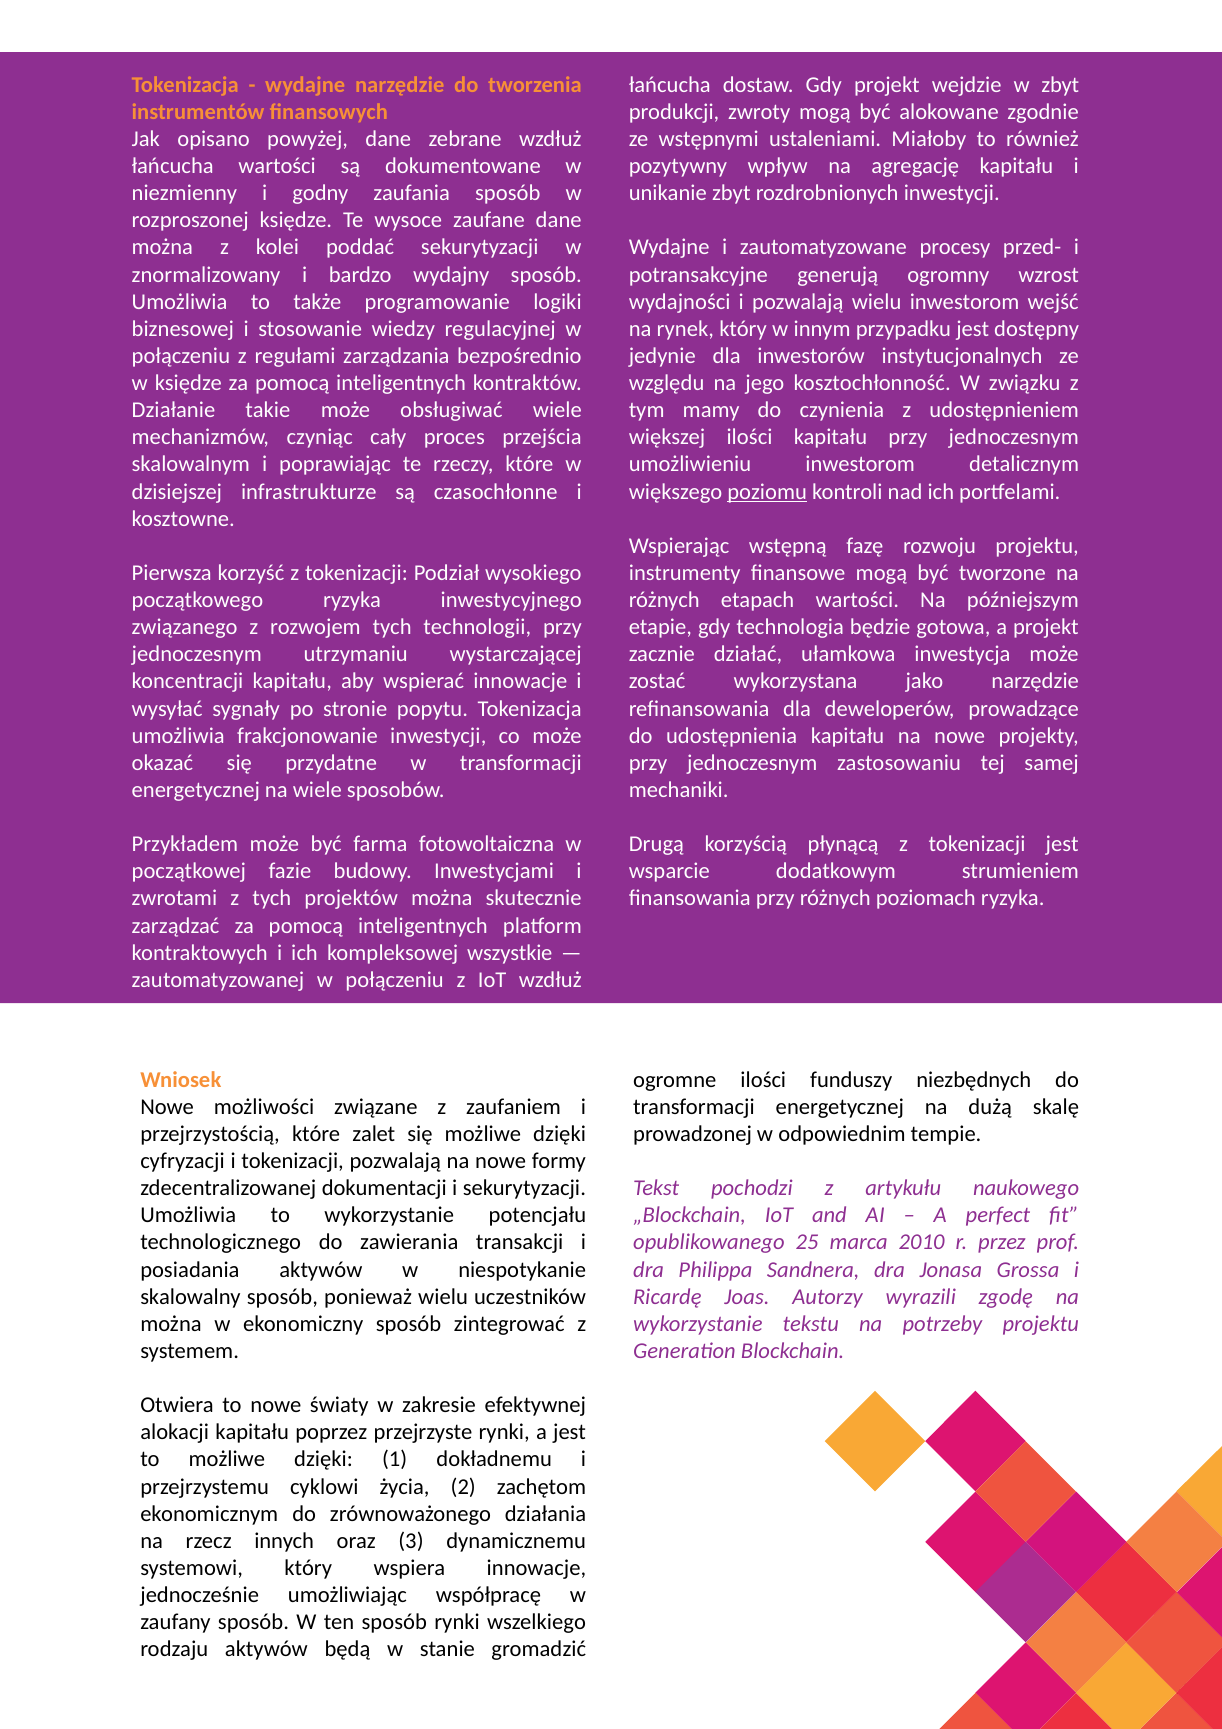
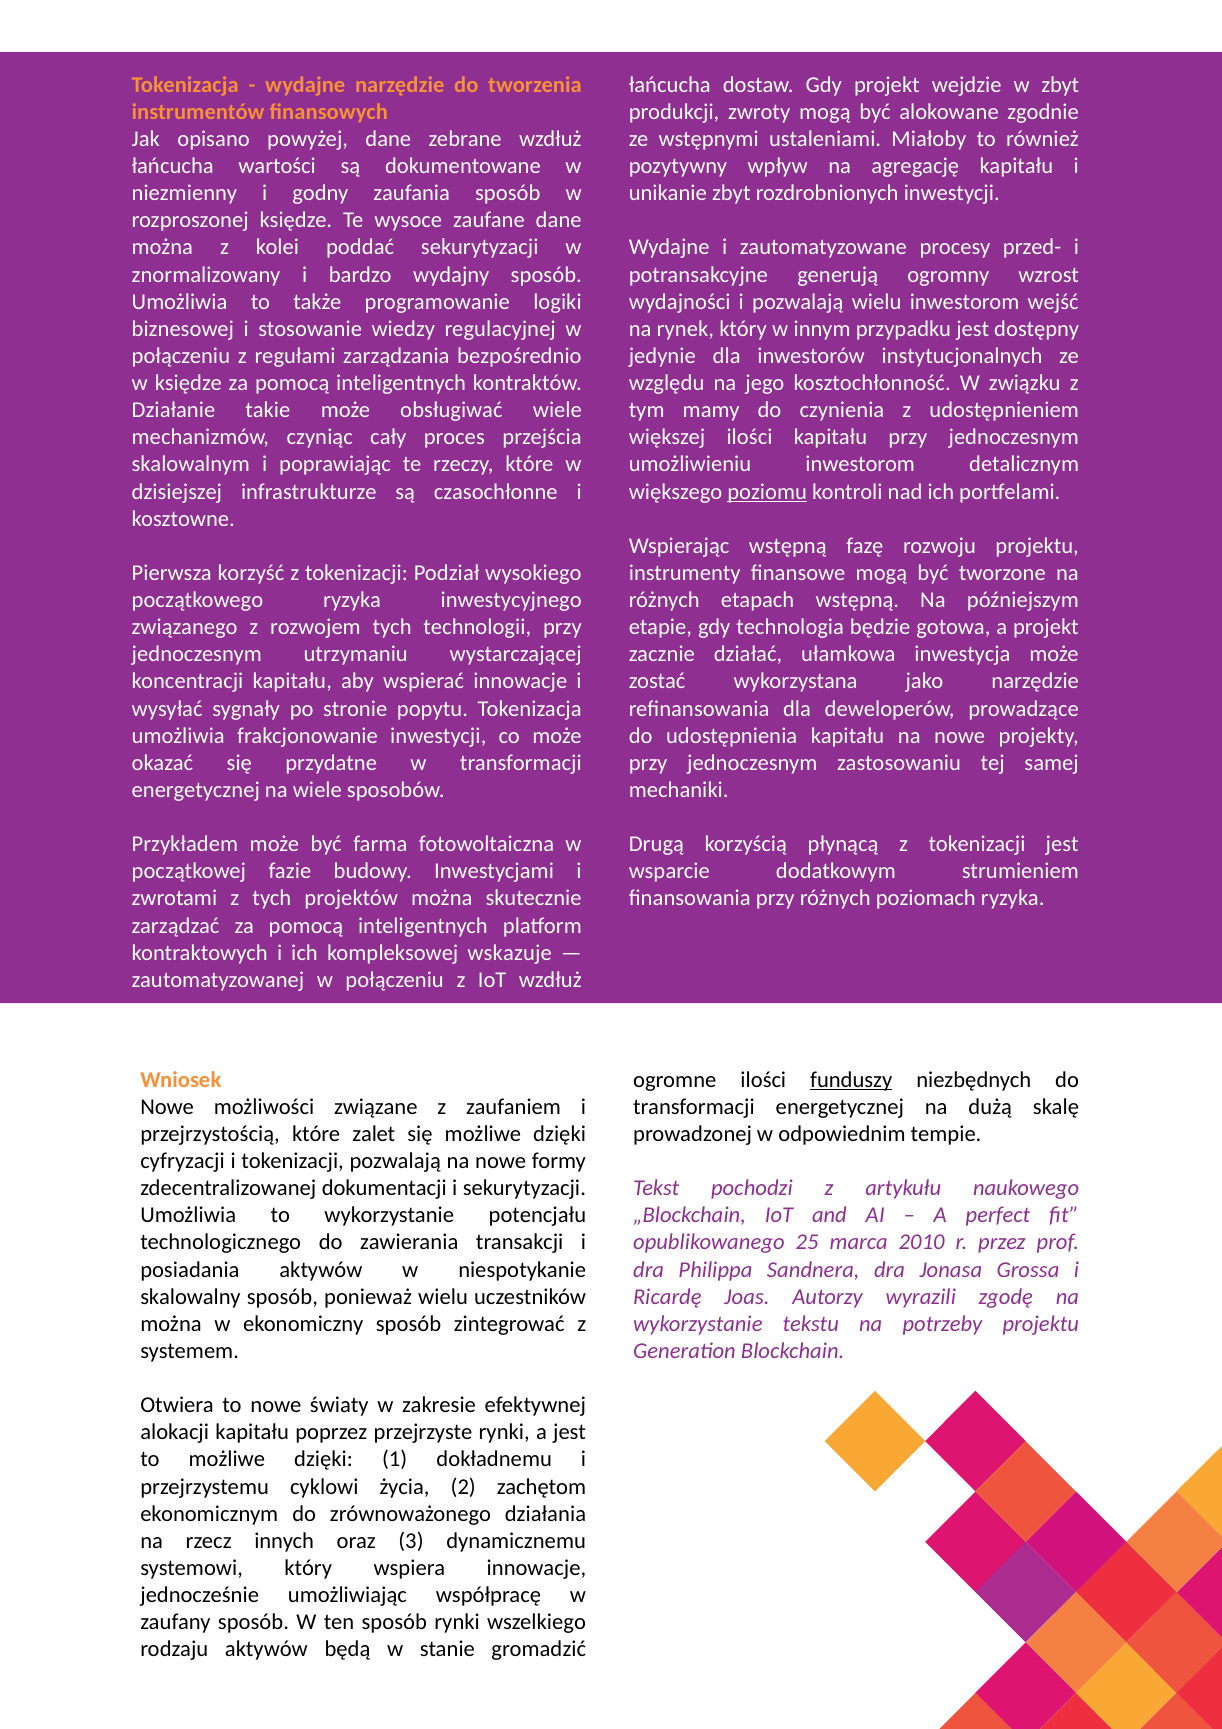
etapach wartości: wartości -> wstępną
wszystkie: wszystkie -> wskazuje
funduszy underline: none -> present
